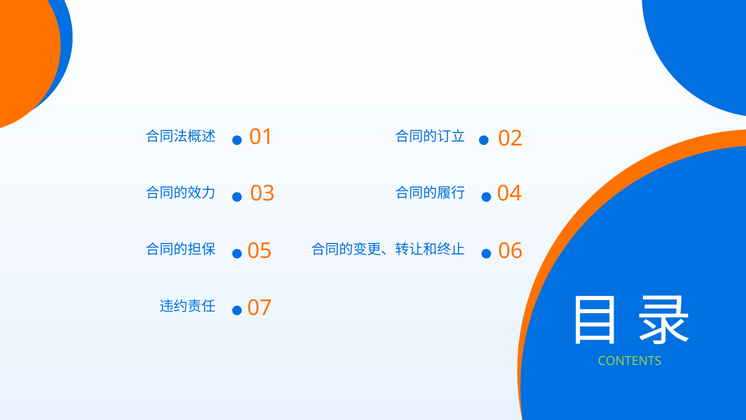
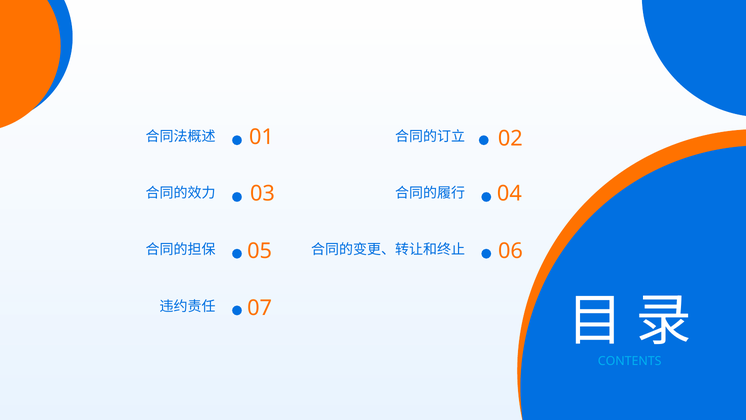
CONTENTS colour: light green -> light blue
